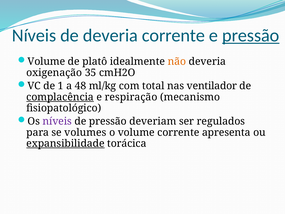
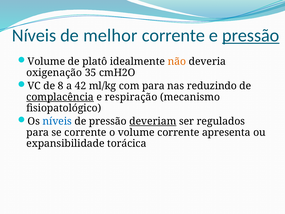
de deveria: deveria -> melhor
1: 1 -> 8
48: 48 -> 42
com total: total -> para
ventilador: ventilador -> reduzindo
níveis at (57, 121) colour: purple -> blue
deveriam underline: none -> present
se volumes: volumes -> corrente
expansibilidade underline: present -> none
